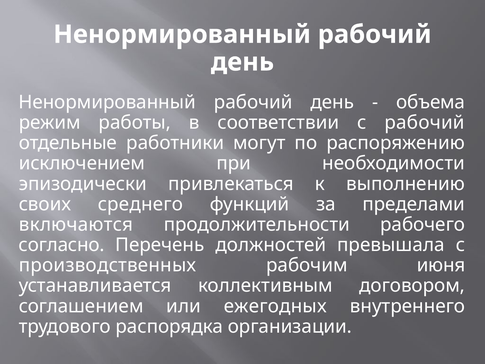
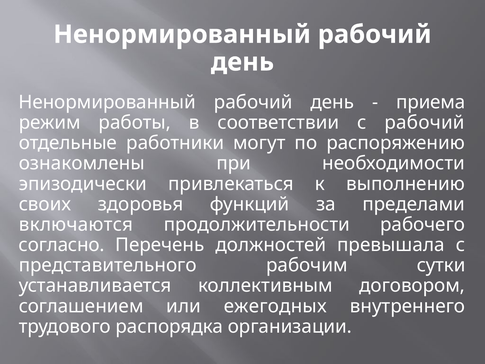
объема: объема -> приема
исключением: исключением -> ознакомлены
среднего: среднего -> здоровья
производственных: производственных -> представительного
июня: июня -> сутки
